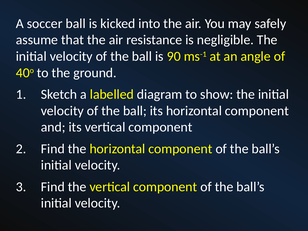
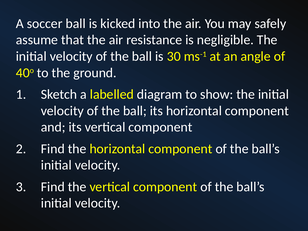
90: 90 -> 30
